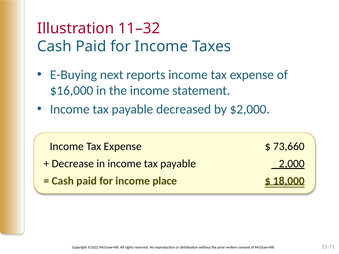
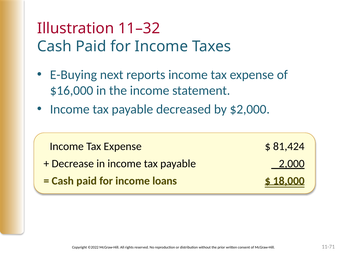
73,660: 73,660 -> 81,424
place: place -> loans
